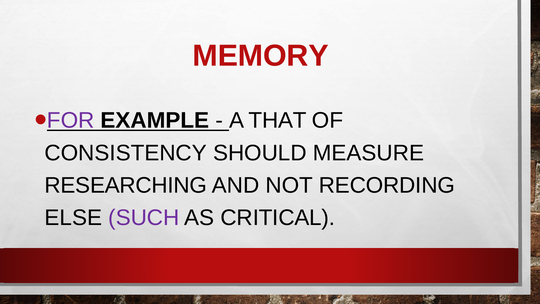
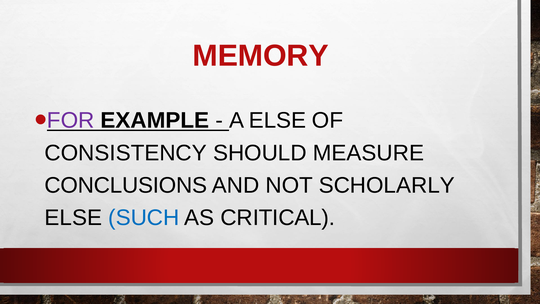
A THAT: THAT -> ELSE
RESEARCHING: RESEARCHING -> CONCLUSIONS
RECORDING: RECORDING -> SCHOLARLY
SUCH colour: purple -> blue
